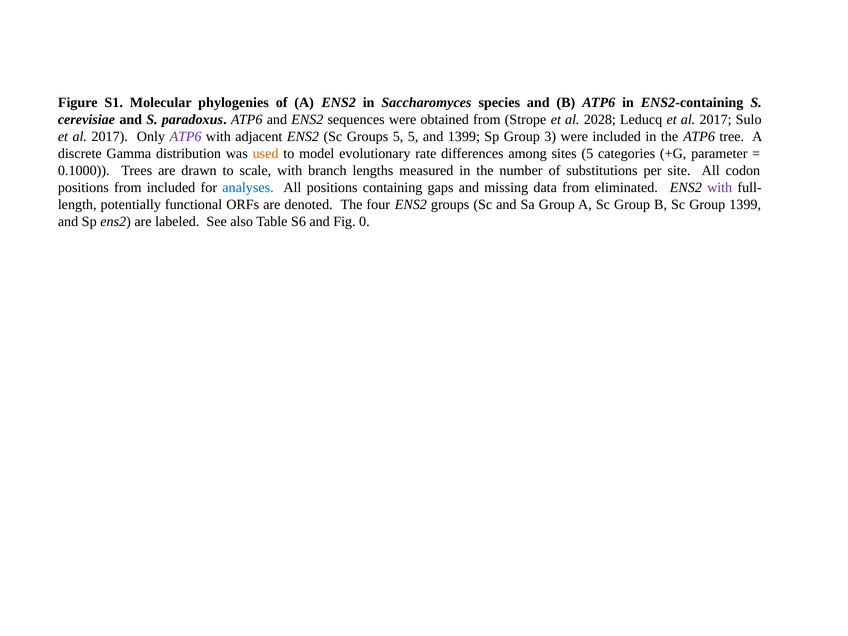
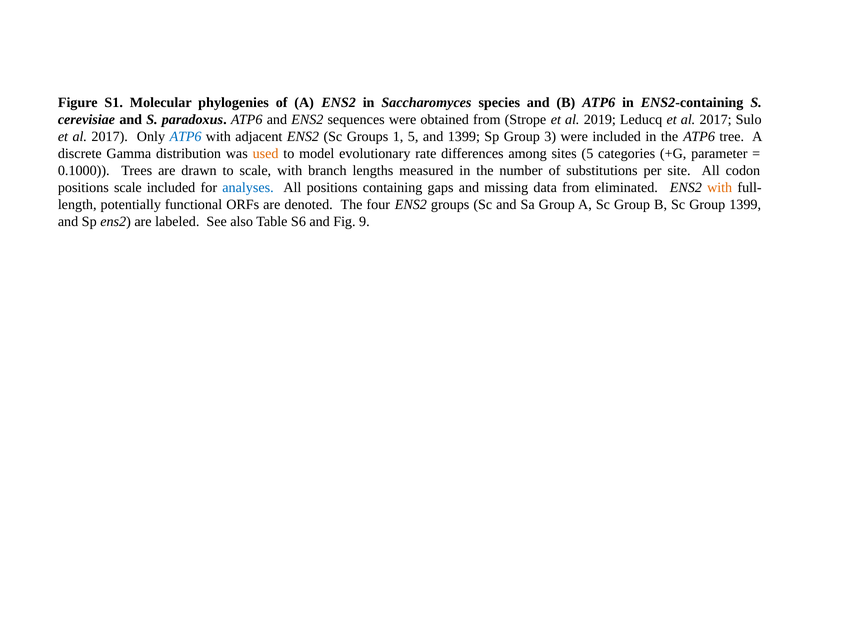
2028: 2028 -> 2019
ATP6 at (186, 137) colour: purple -> blue
Groups 5: 5 -> 1
positions from: from -> scale
with at (720, 188) colour: purple -> orange
0: 0 -> 9
